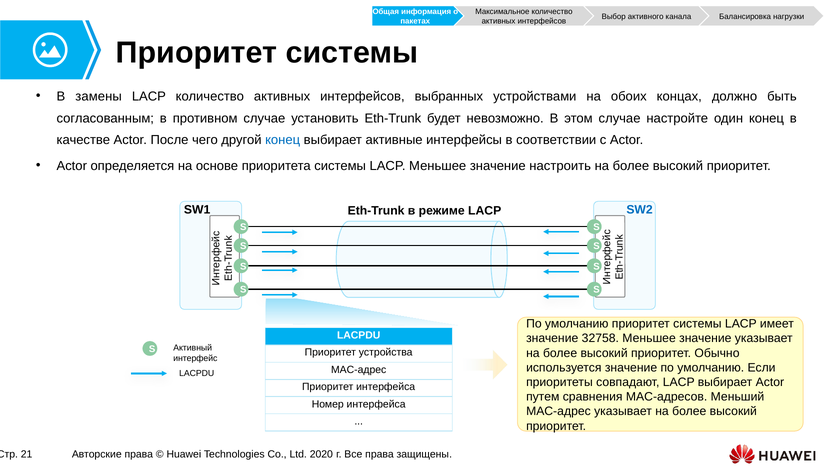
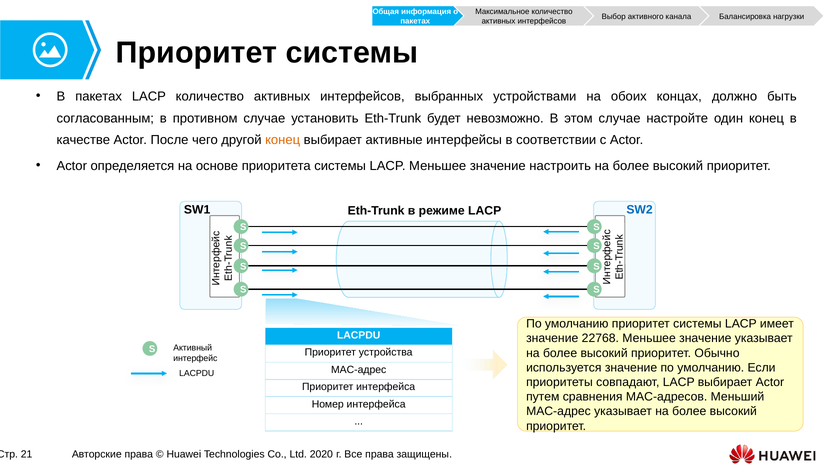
В замены: замены -> пакетах
конец at (283, 140) colour: blue -> orange
32758: 32758 -> 22768
